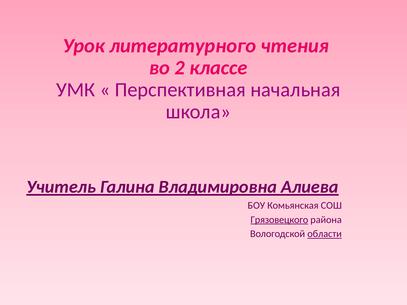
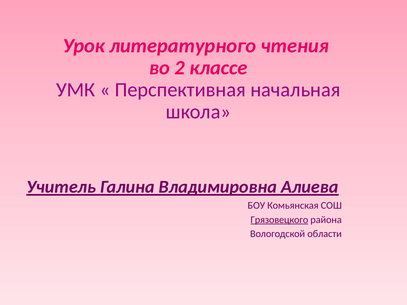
области underline: present -> none
